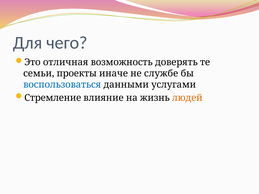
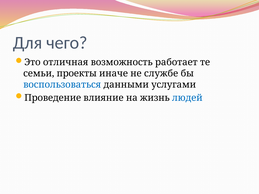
доверять: доверять -> работает
Стремление: Стремление -> Проведение
людей colour: orange -> blue
